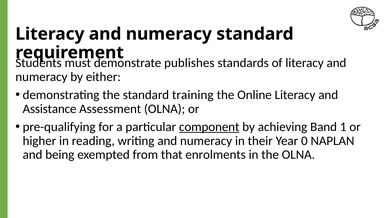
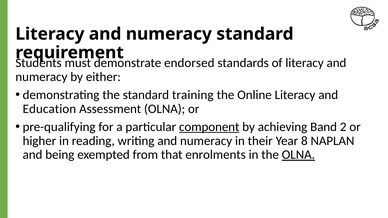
publishes: publishes -> endorsed
Assistance: Assistance -> Education
1: 1 -> 2
0: 0 -> 8
OLNA at (298, 155) underline: none -> present
